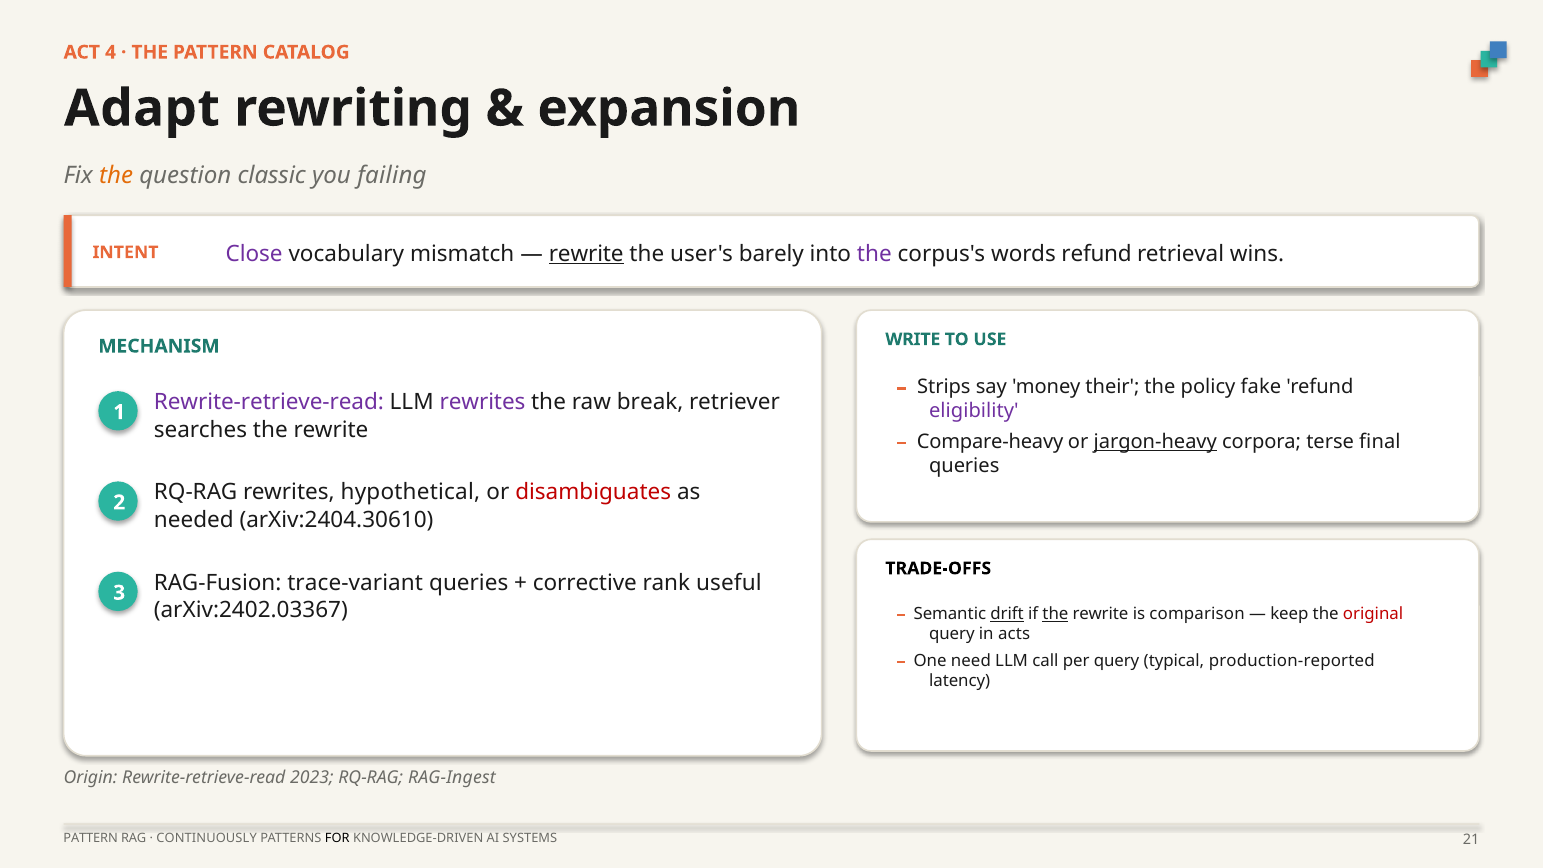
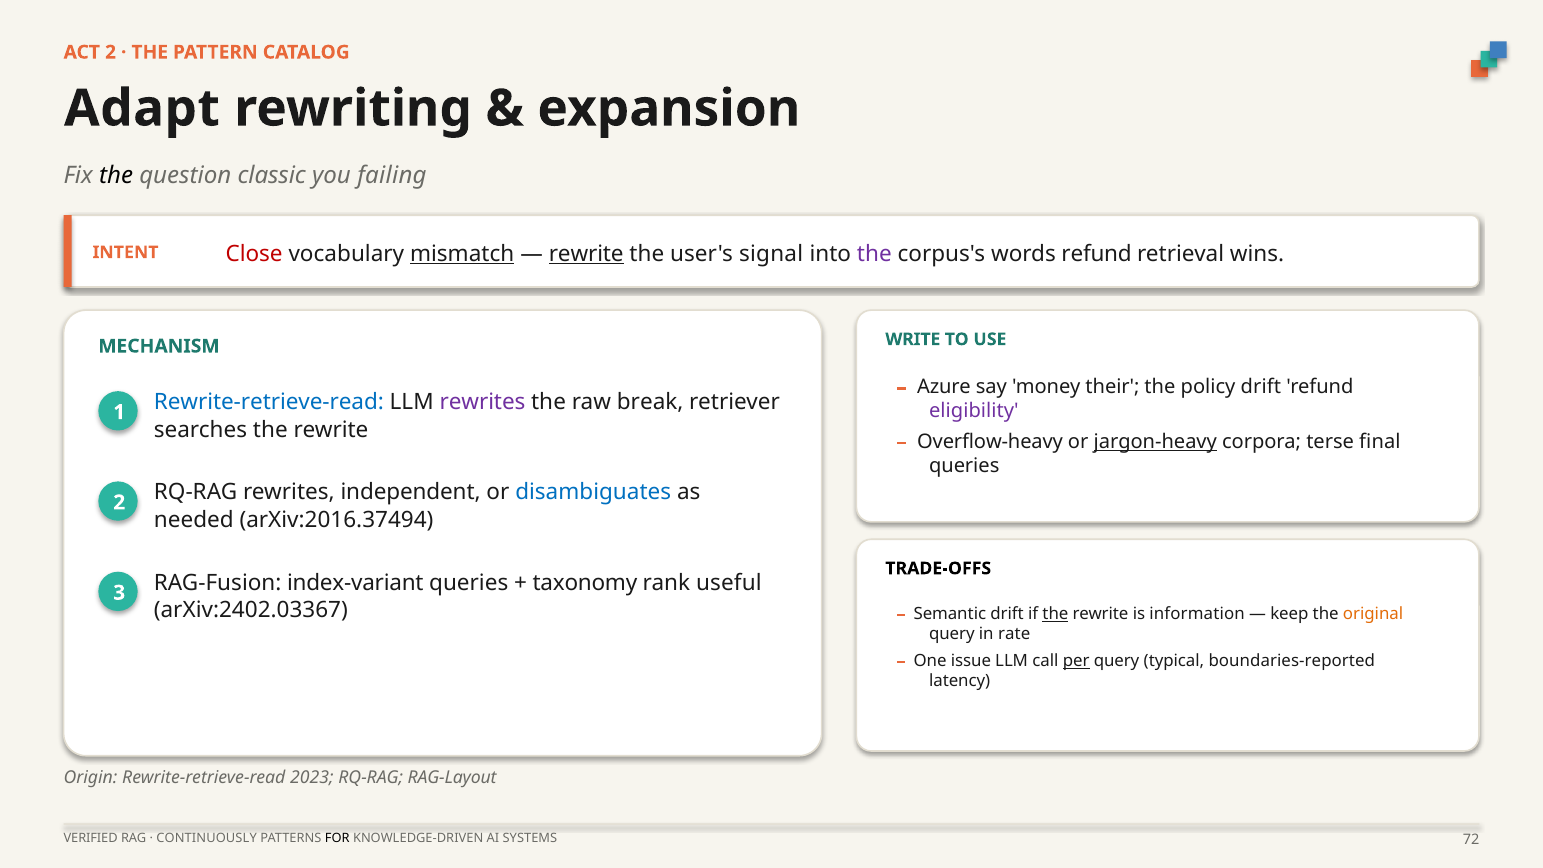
ACT 4: 4 -> 2
the at (116, 176) colour: orange -> black
Close colour: purple -> red
mismatch underline: none -> present
barely: barely -> signal
Strips: Strips -> Azure
policy fake: fake -> drift
Rewrite-retrieve-read at (269, 402) colour: purple -> blue
Compare-heavy: Compare-heavy -> Overflow-heavy
hypothetical: hypothetical -> independent
disambiguates colour: red -> blue
arXiv:2404.30610: arXiv:2404.30610 -> arXiv:2016.37494
trace-variant: trace-variant -> index-variant
corrective: corrective -> taxonomy
drift at (1007, 614) underline: present -> none
comparison: comparison -> information
original colour: red -> orange
acts: acts -> rate
need: need -> issue
per underline: none -> present
production-reported: production-reported -> boundaries-reported
RAG-Ingest: RAG-Ingest -> RAG-Layout
PATTERN at (91, 838): PATTERN -> VERIFIED
21: 21 -> 72
